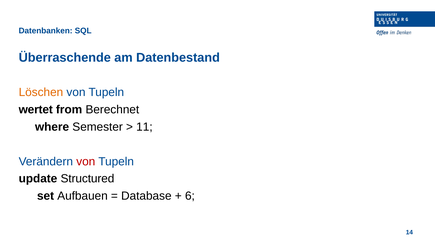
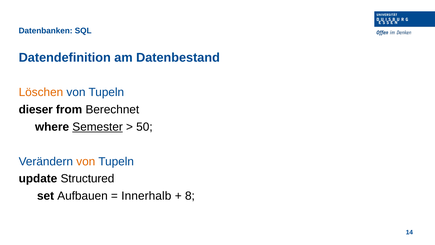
Überraschende: Überraschende -> Datendefinition
wertet: wertet -> dieser
Semester underline: none -> present
11: 11 -> 50
von at (86, 161) colour: red -> orange
Database: Database -> Innerhalb
6: 6 -> 8
